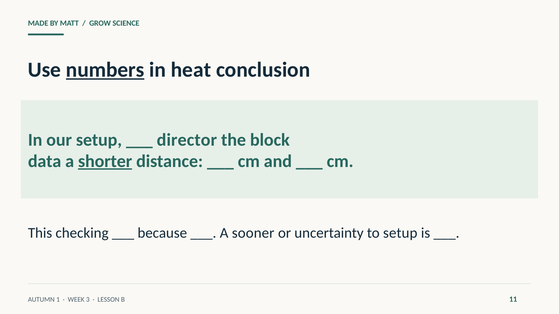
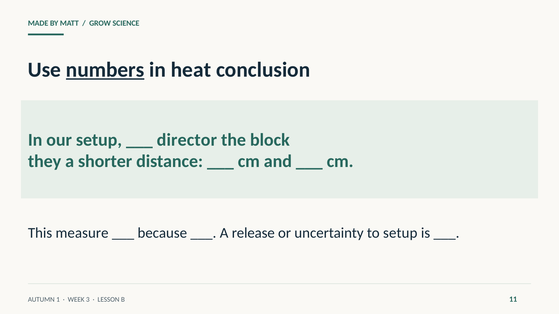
data: data -> they
shorter underline: present -> none
checking: checking -> measure
sooner: sooner -> release
